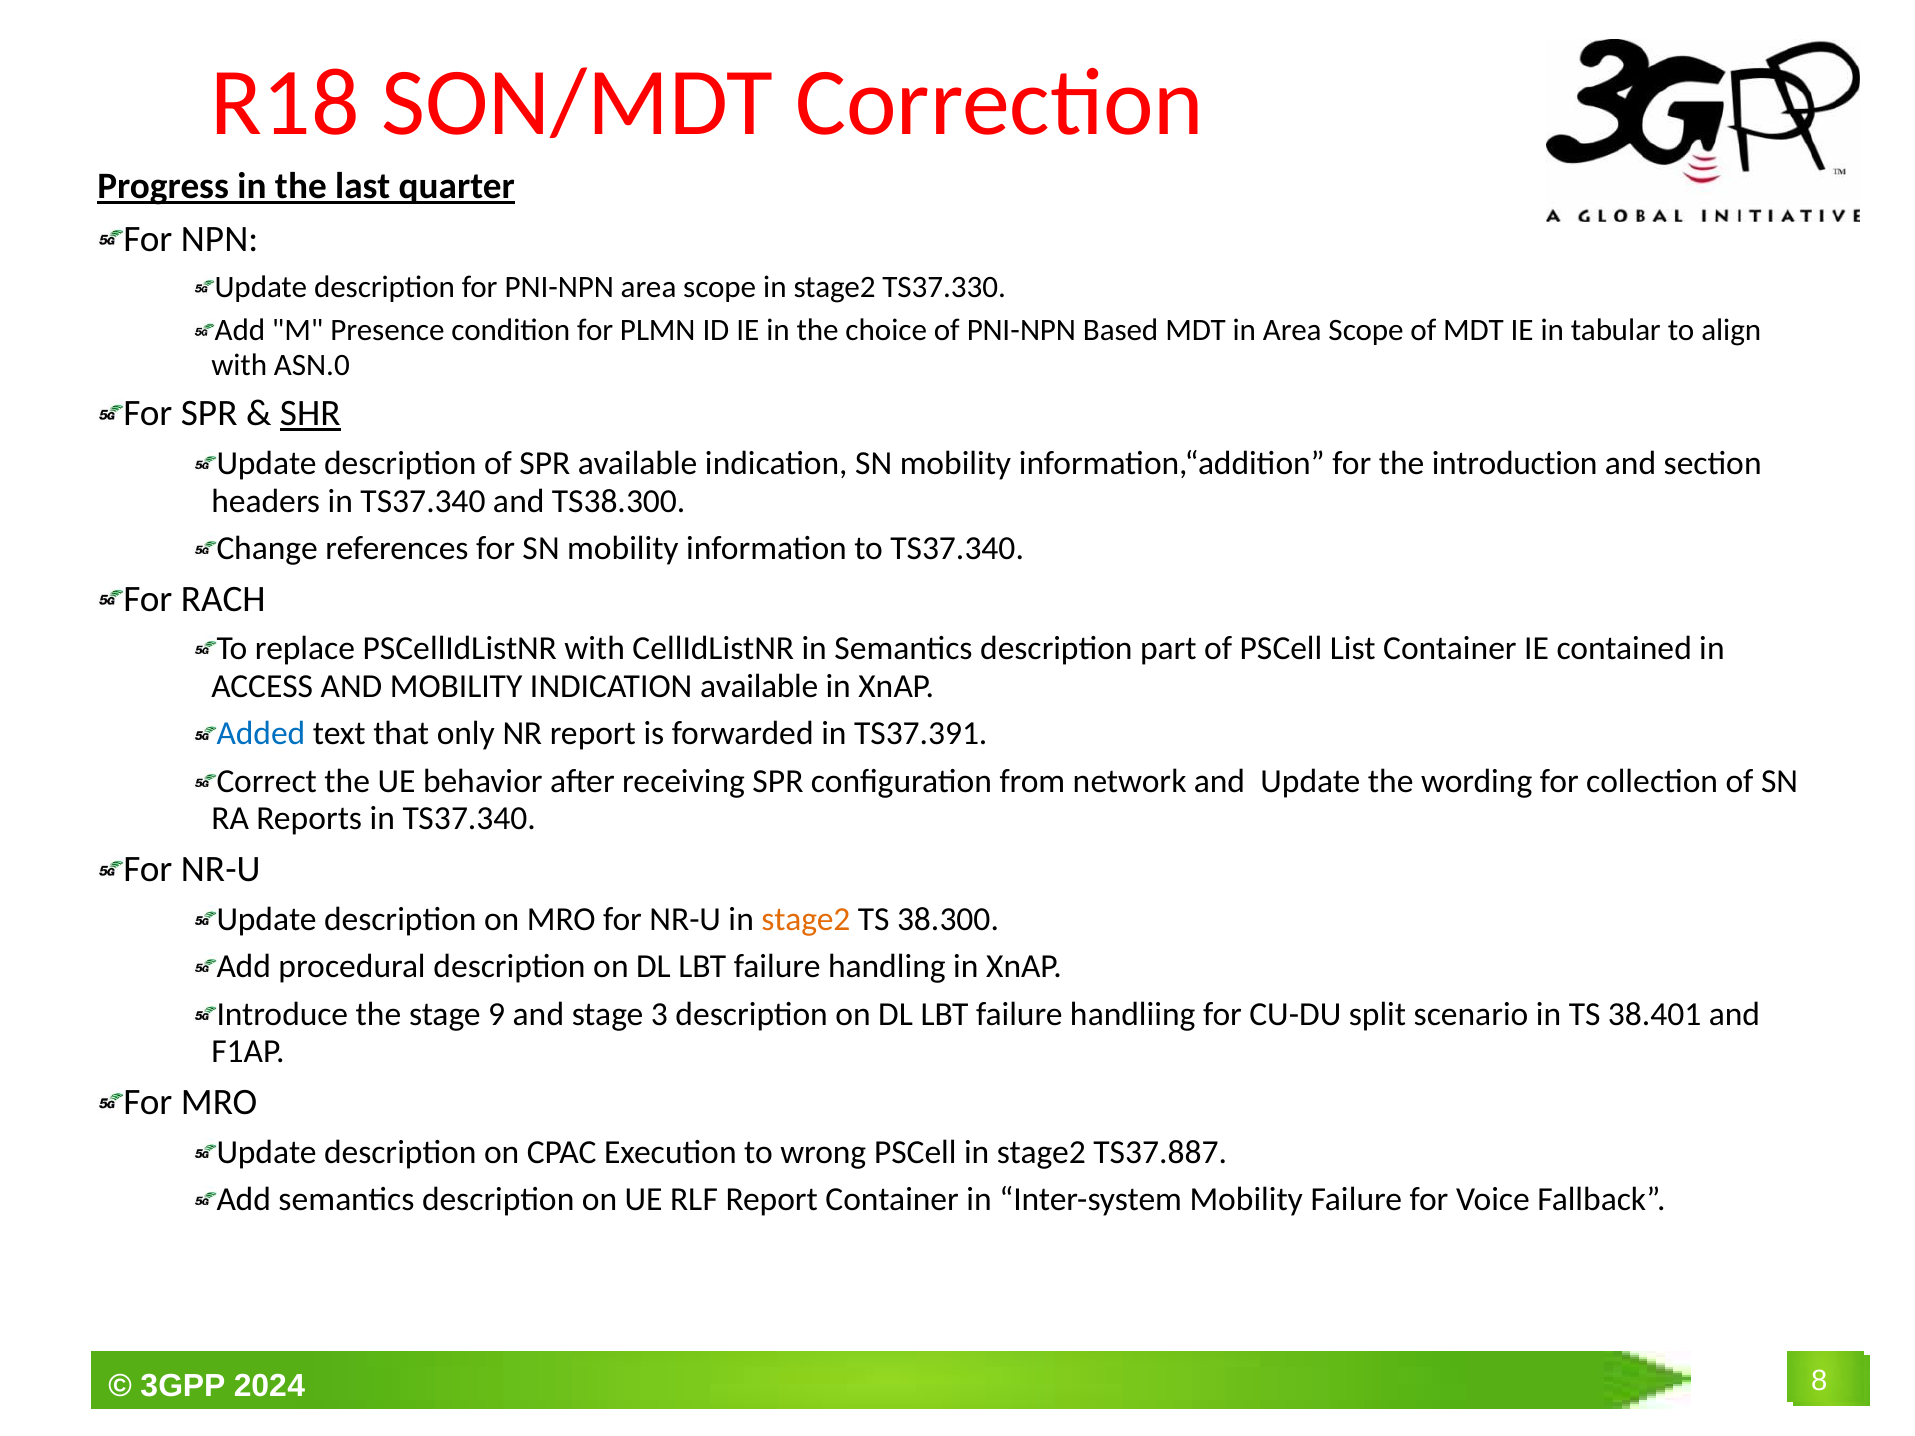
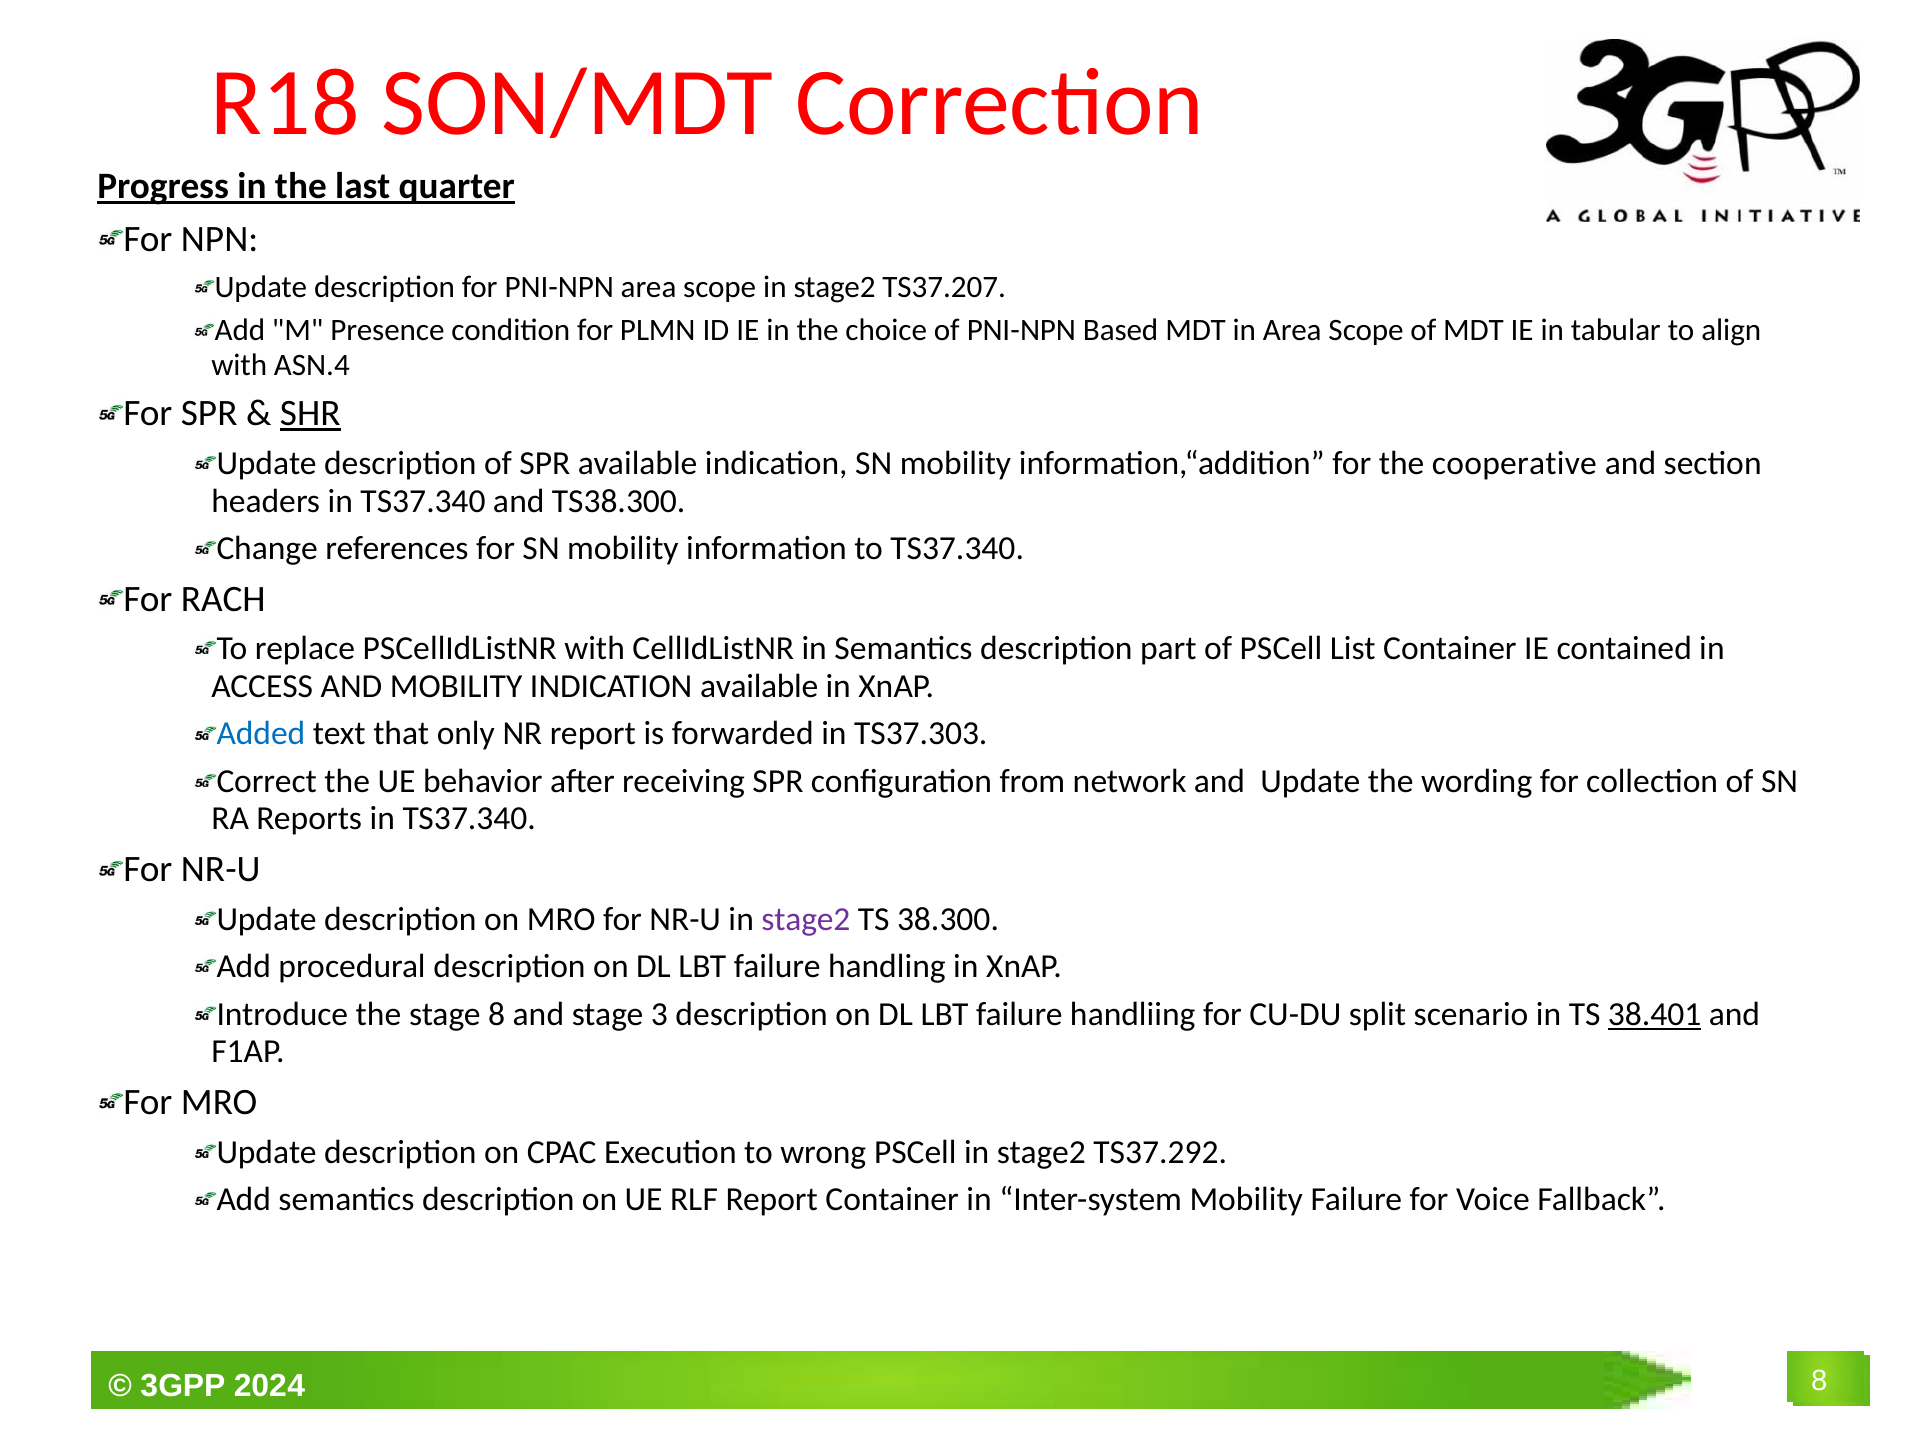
TS37.330: TS37.330 -> TS37.207
ASN.0: ASN.0 -> ASN.4
introduction: introduction -> cooperative
TS37.391: TS37.391 -> TS37.303
stage2 at (806, 919) colour: orange -> purple
stage 9: 9 -> 8
38.401 underline: none -> present
TS37.887: TS37.887 -> TS37.292
